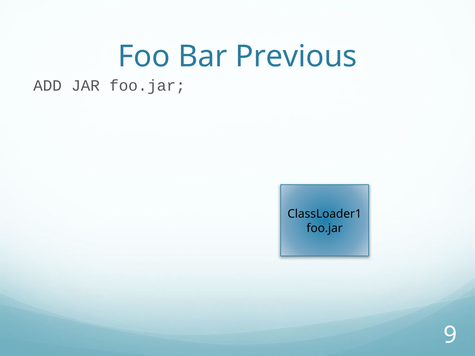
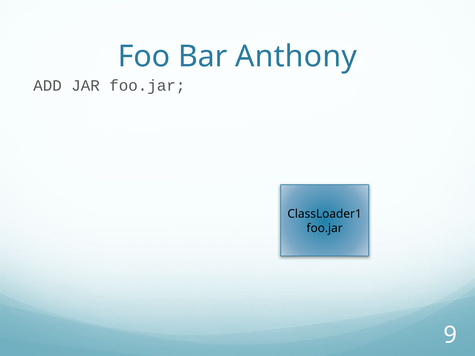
Previous: Previous -> Anthony
